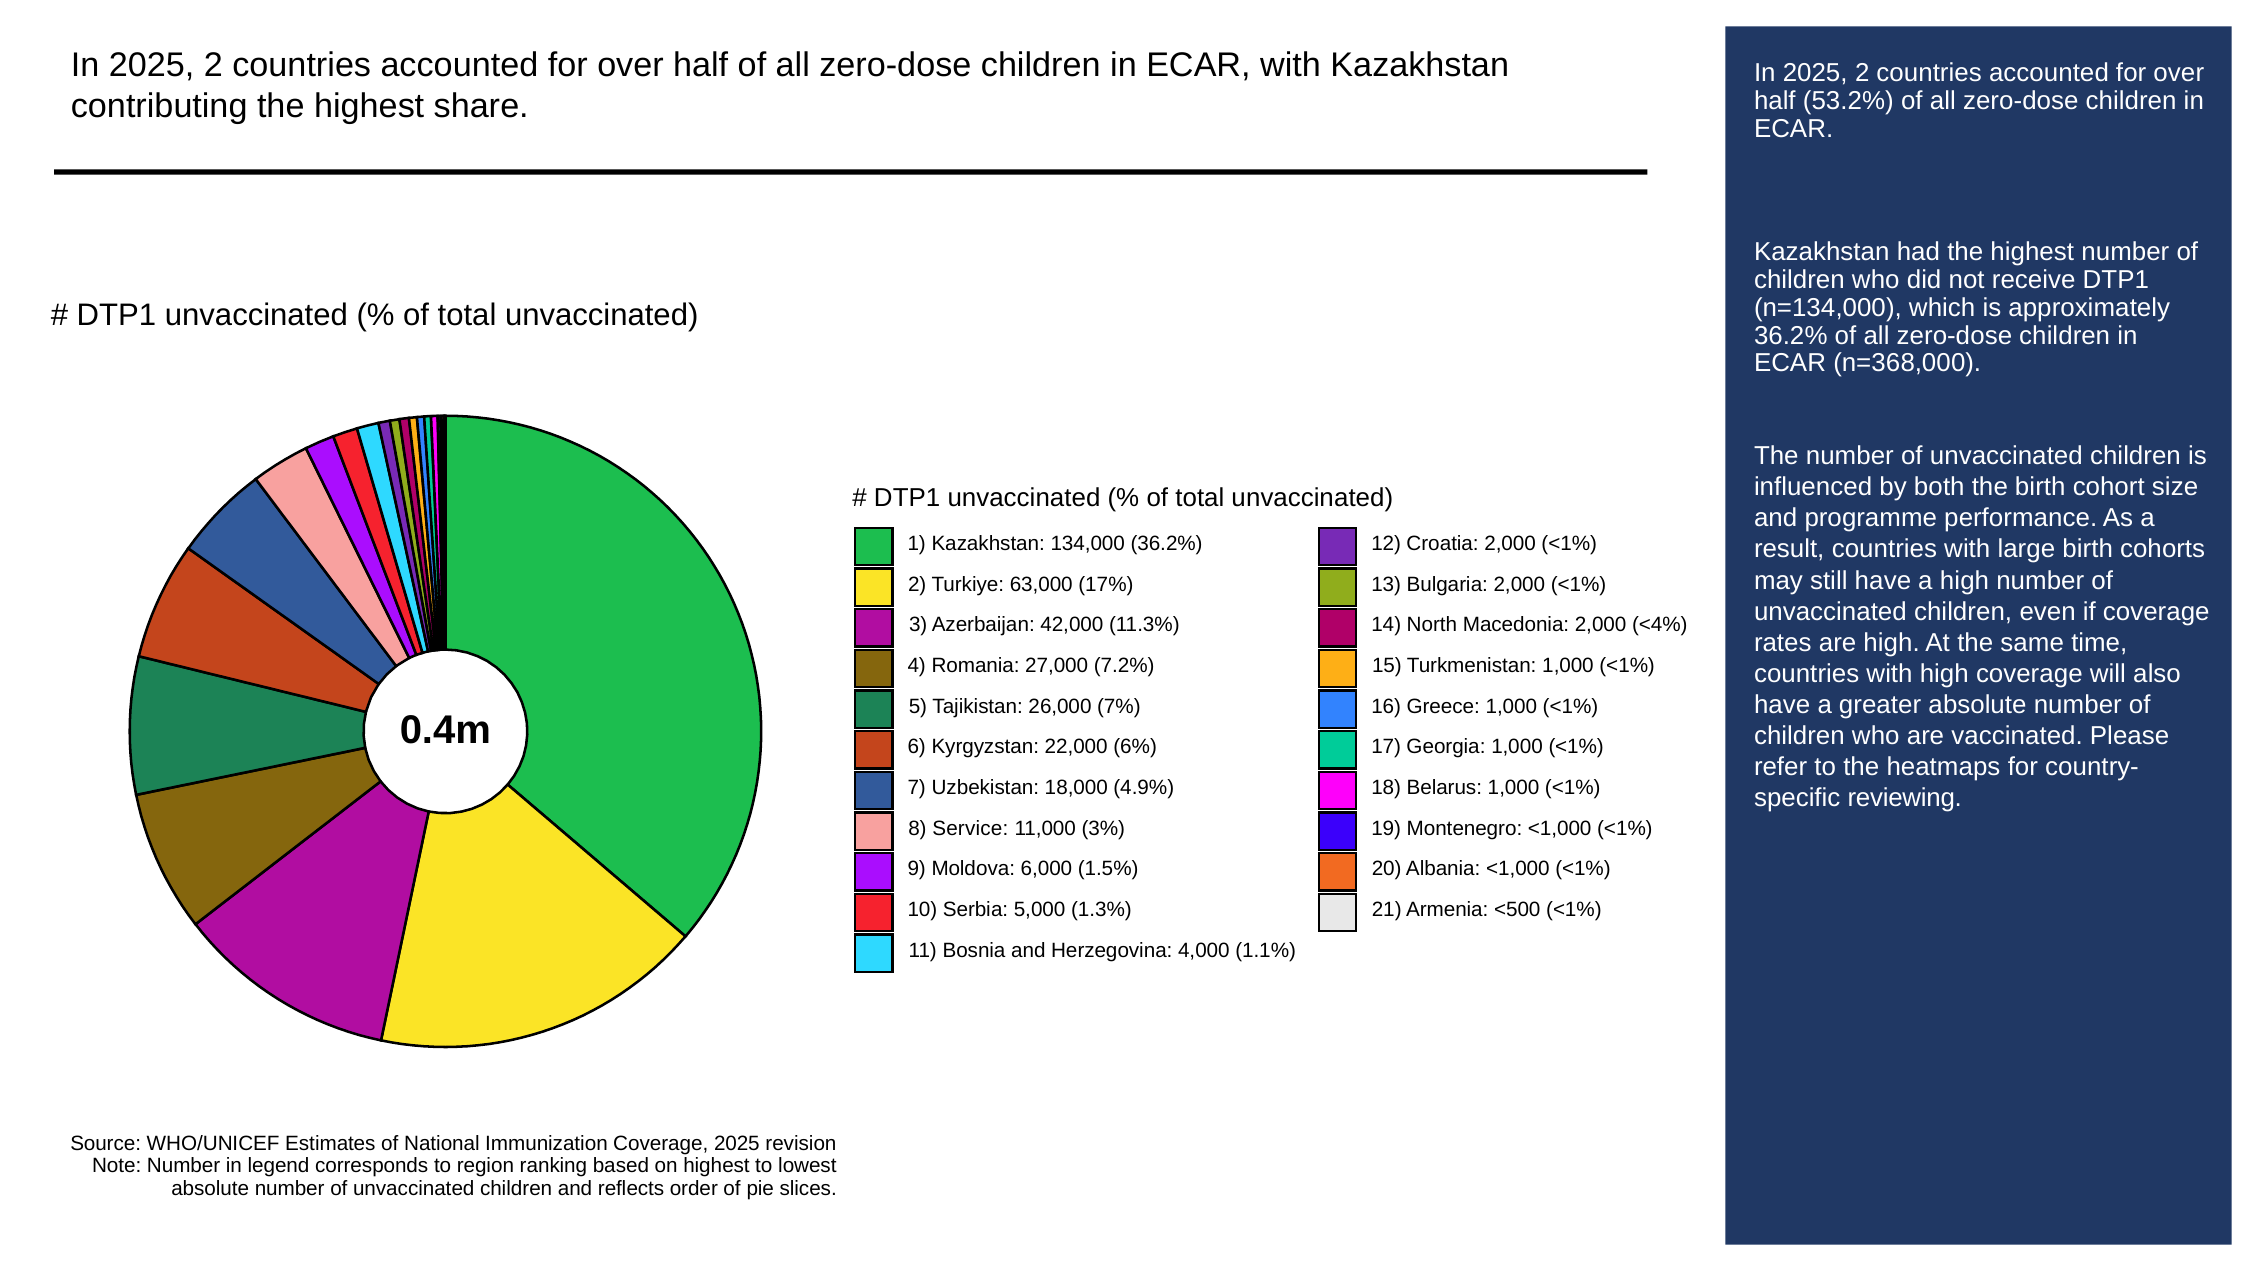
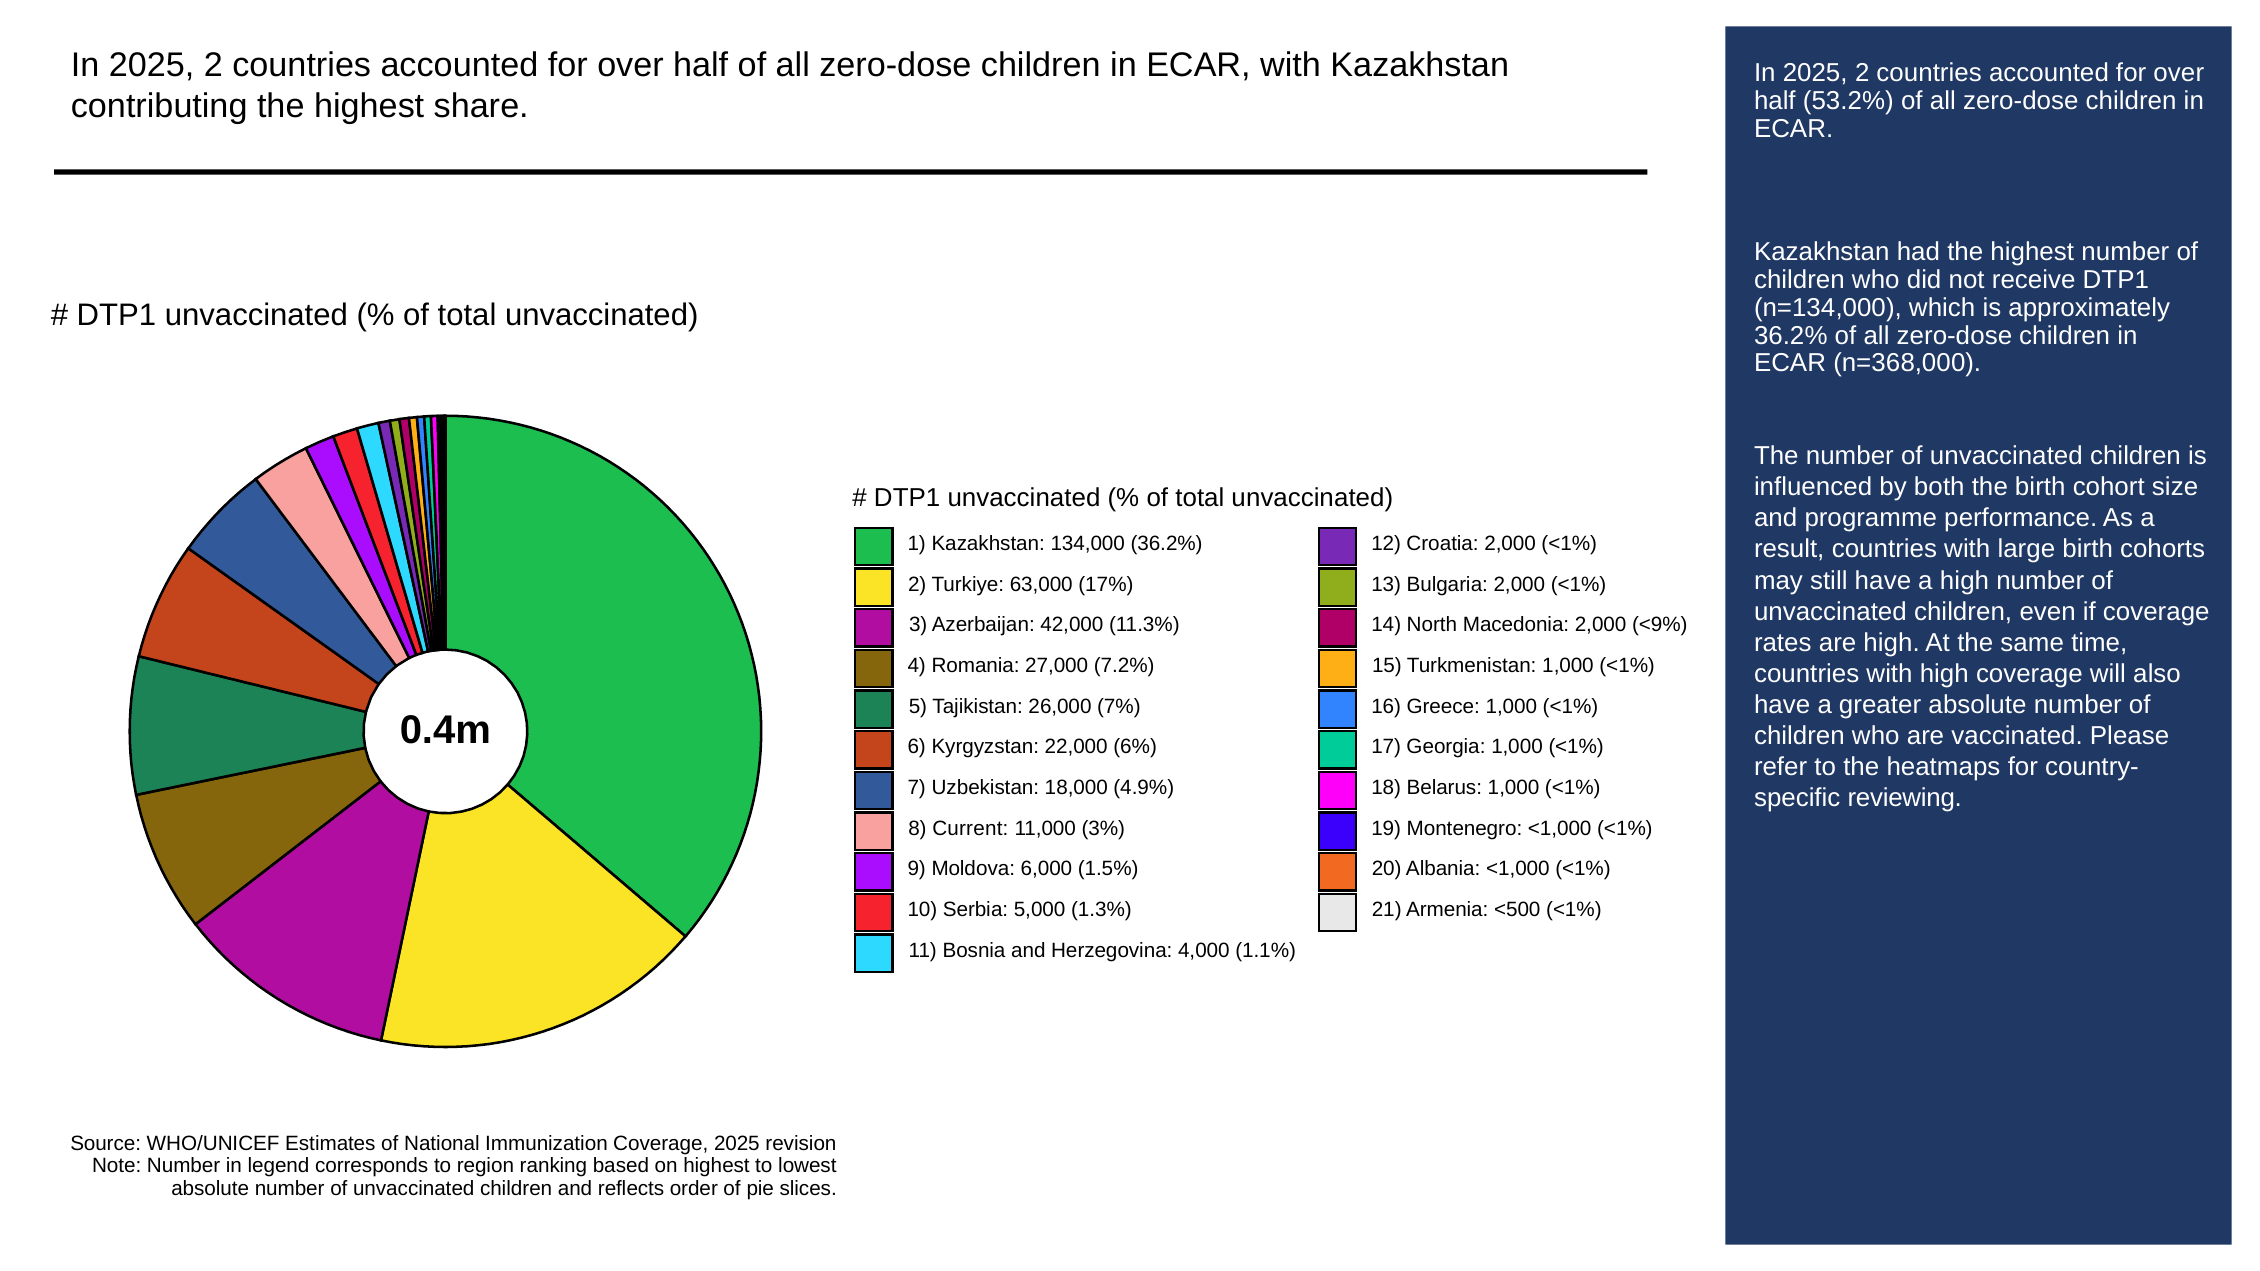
<4%: <4% -> <9%
Service: Service -> Current
